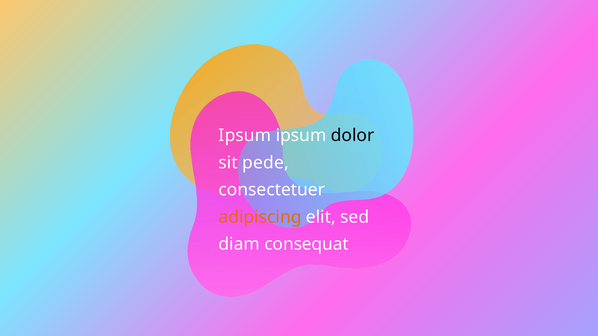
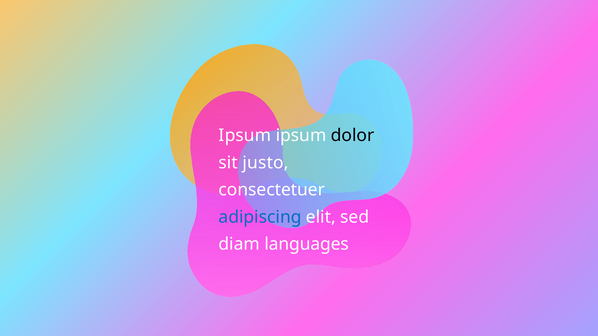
pede: pede -> justo
adipiscing colour: orange -> blue
consequat: consequat -> languages
